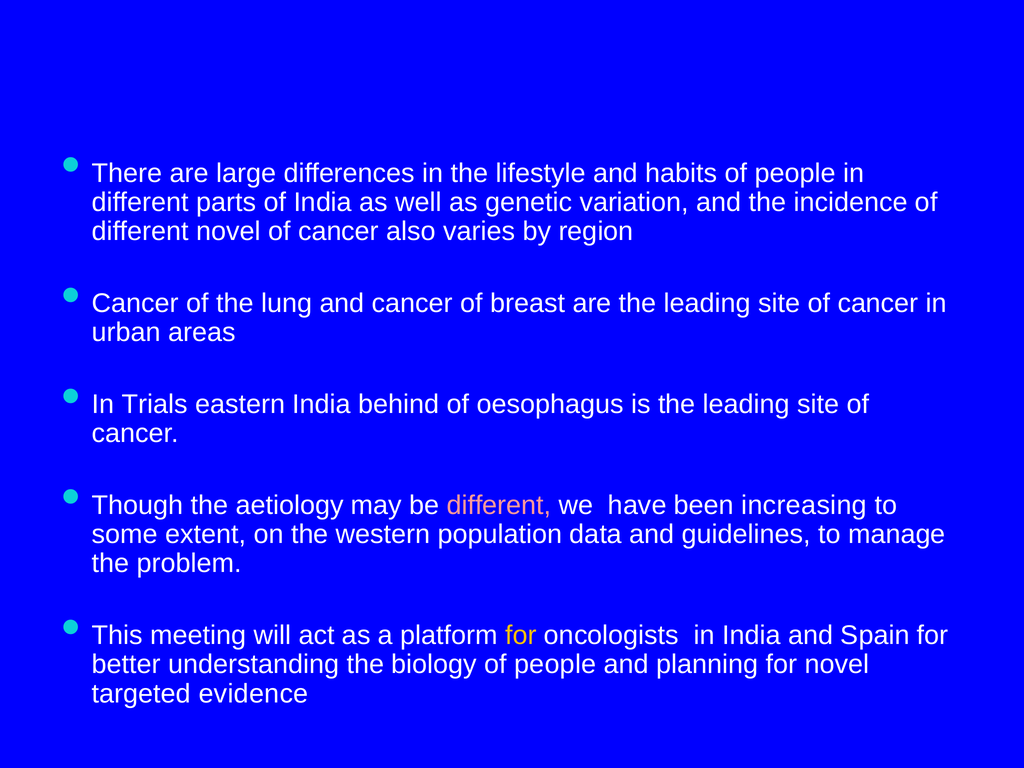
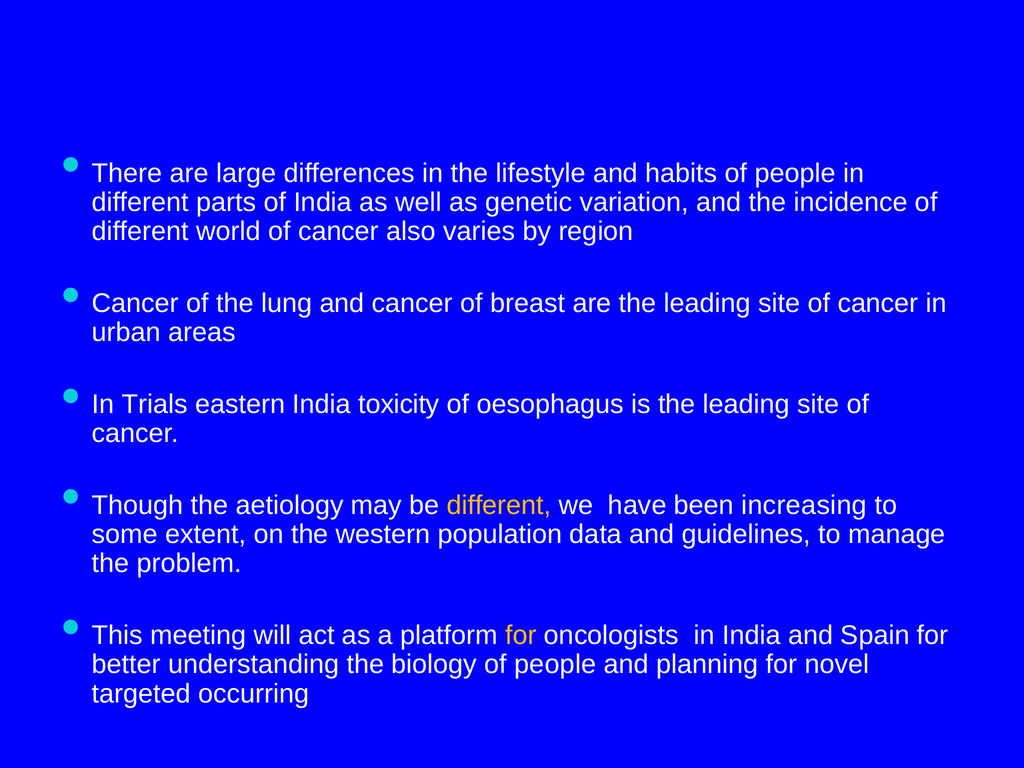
different novel: novel -> world
behind: behind -> toxicity
different at (499, 505) colour: pink -> yellow
evidence: evidence -> occurring
